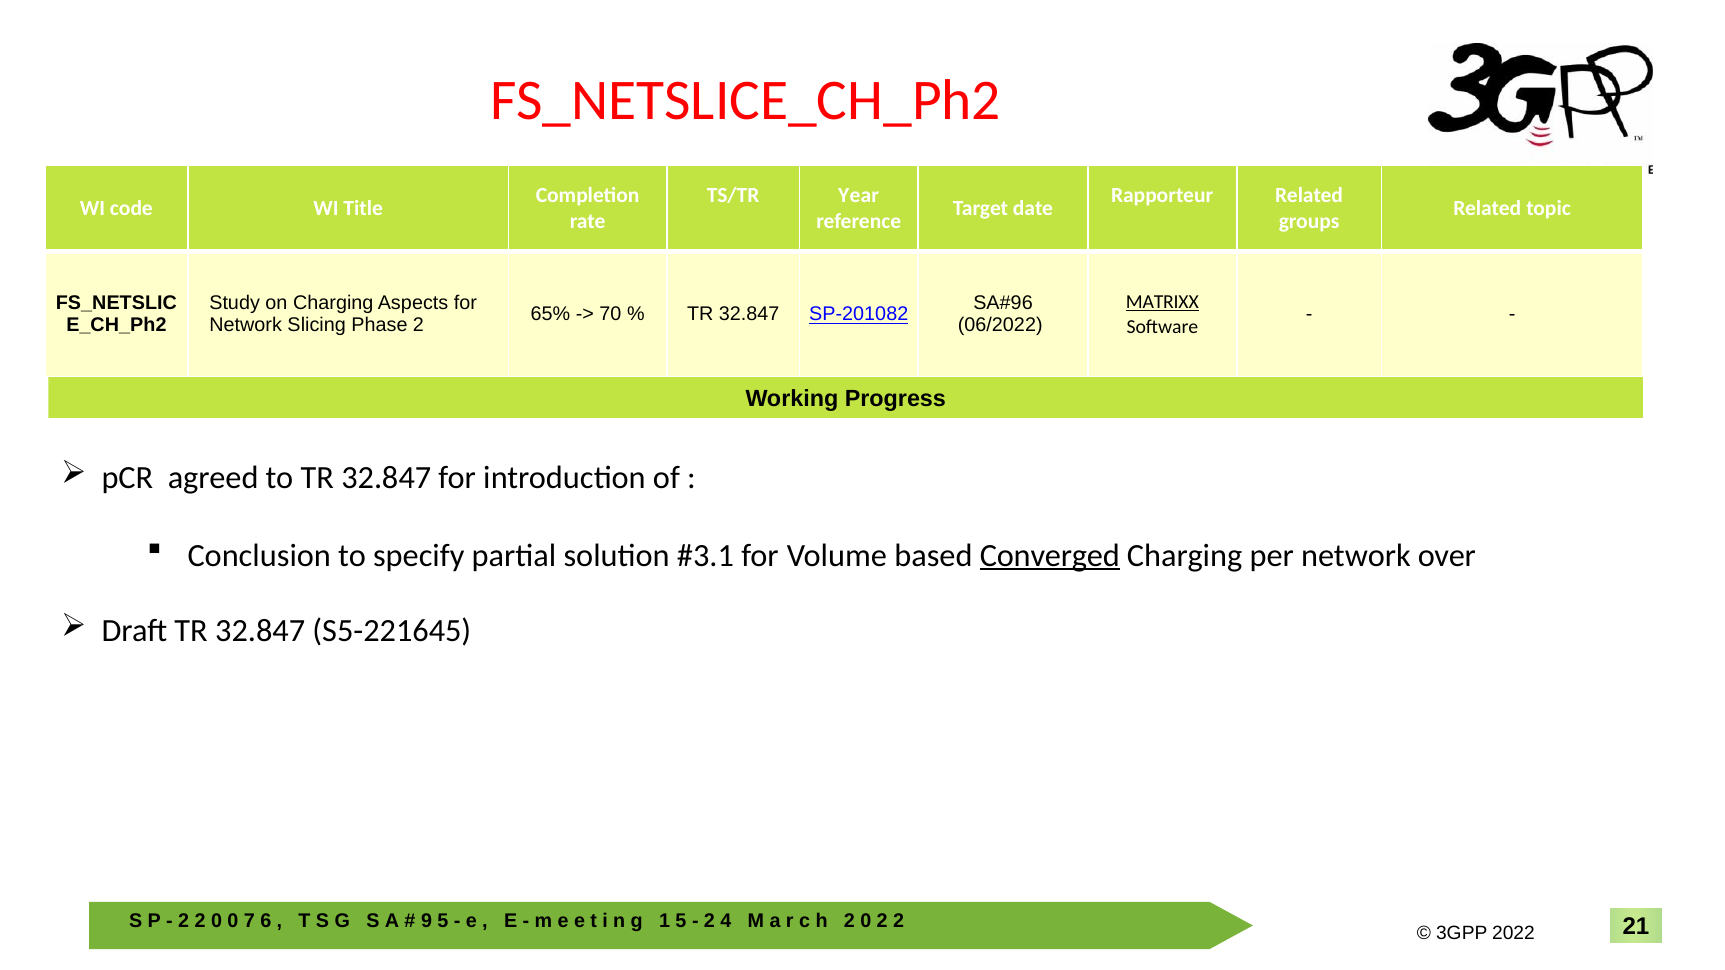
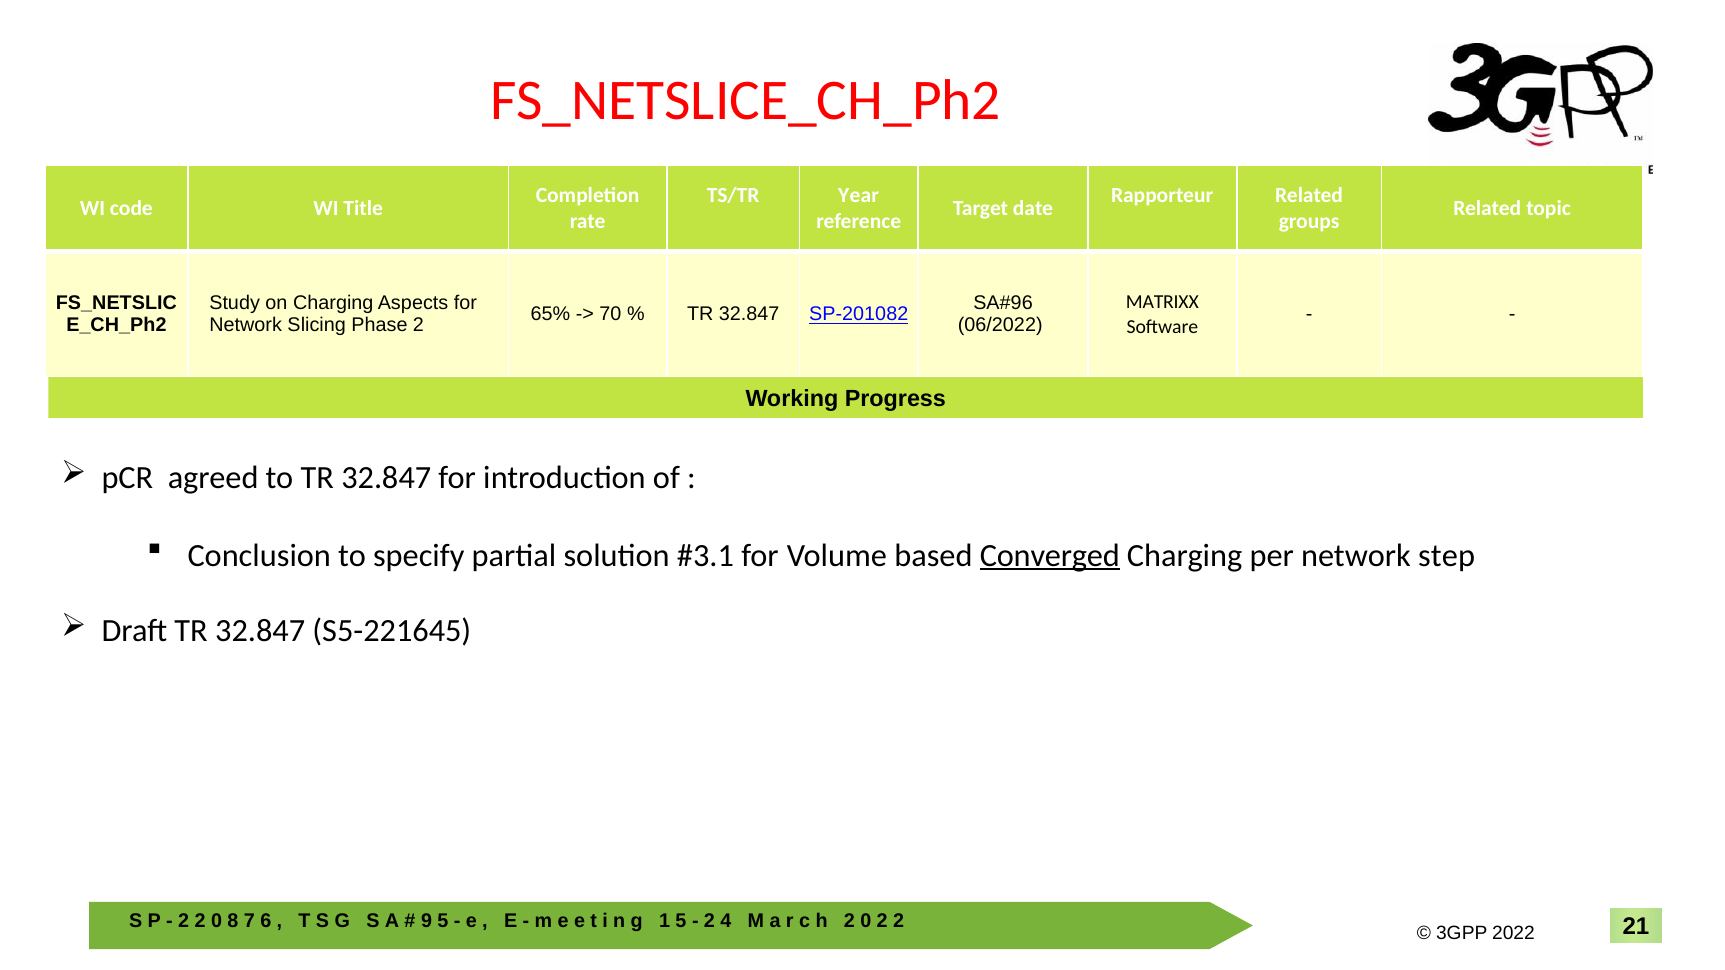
MATRIXX underline: present -> none
over: over -> step
0 at (233, 922): 0 -> 8
